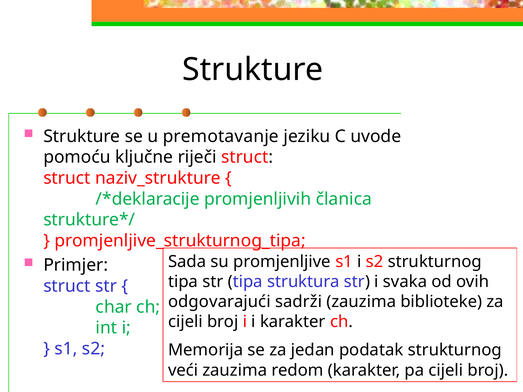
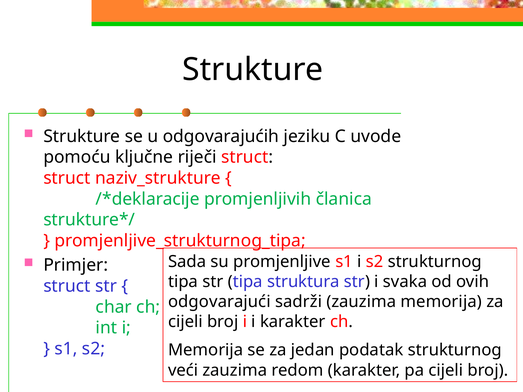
premotavanje: premotavanje -> odgovarajućih
zauzima biblioteke: biblioteke -> memorija
